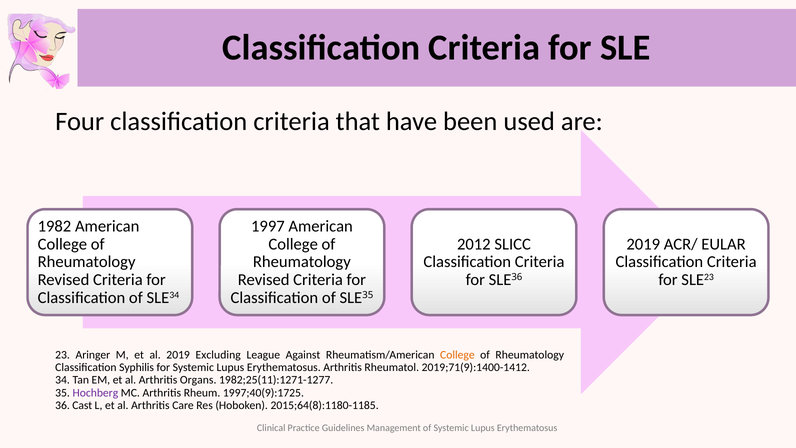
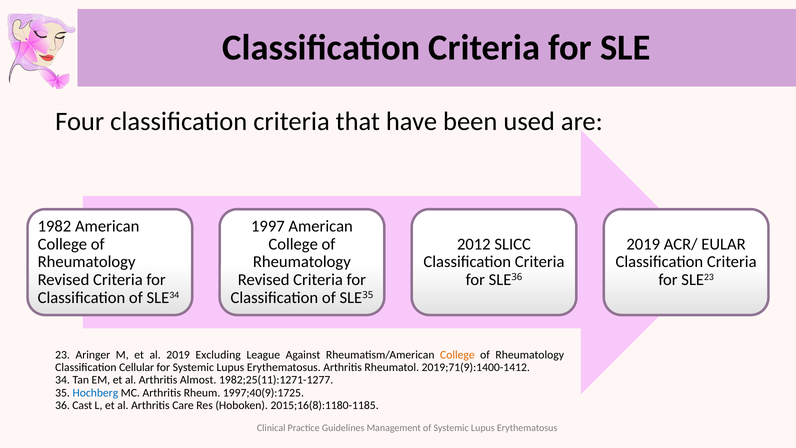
Syphilis: Syphilis -> Cellular
Organs: Organs -> Almost
Hochberg colour: purple -> blue
2015;64(8):1180-1185: 2015;64(8):1180-1185 -> 2015;16(8):1180-1185
